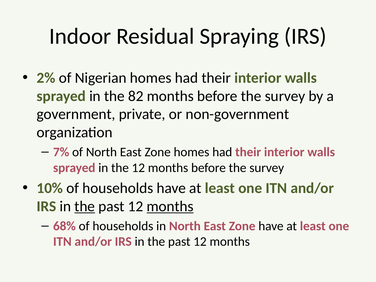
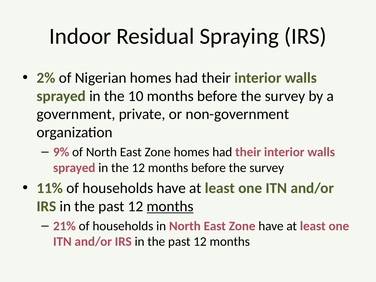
82: 82 -> 10
7%: 7% -> 9%
10%: 10% -> 11%
the at (85, 206) underline: present -> none
68%: 68% -> 21%
